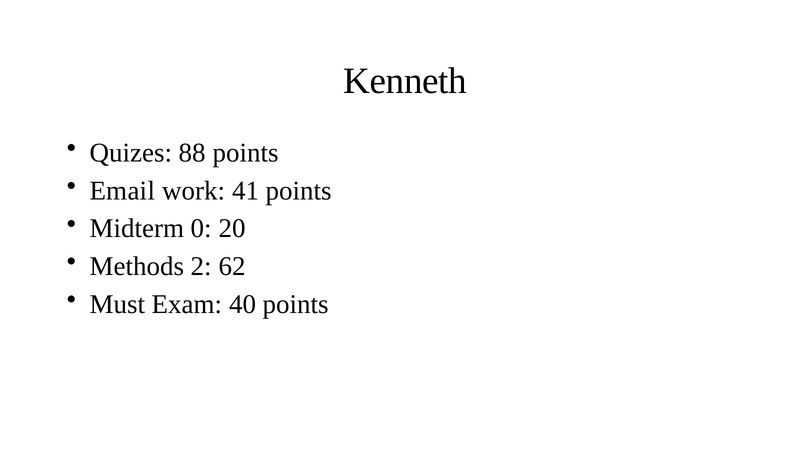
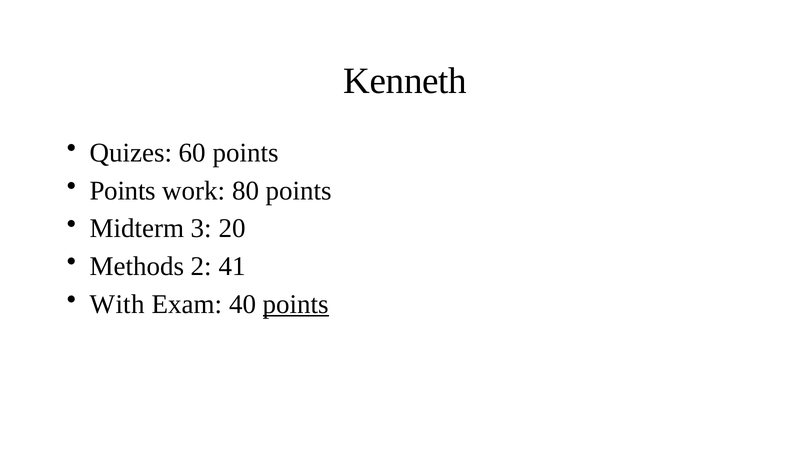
88: 88 -> 60
Email at (122, 191): Email -> Points
41: 41 -> 80
0: 0 -> 3
62: 62 -> 41
Must: Must -> With
points at (296, 304) underline: none -> present
